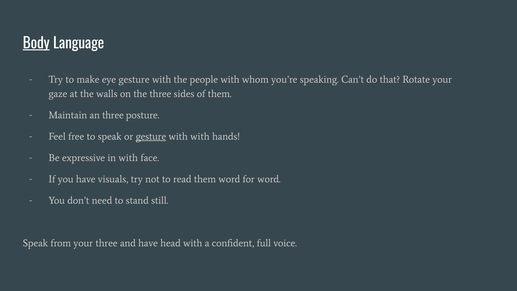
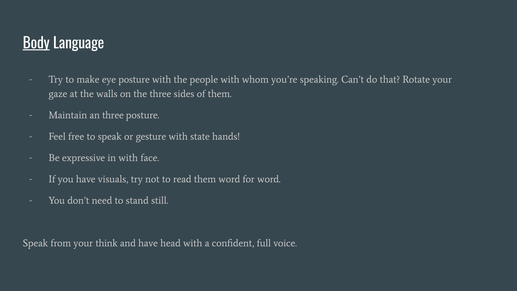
eye gesture: gesture -> posture
gesture at (151, 136) underline: present -> none
with with: with -> state
your three: three -> think
